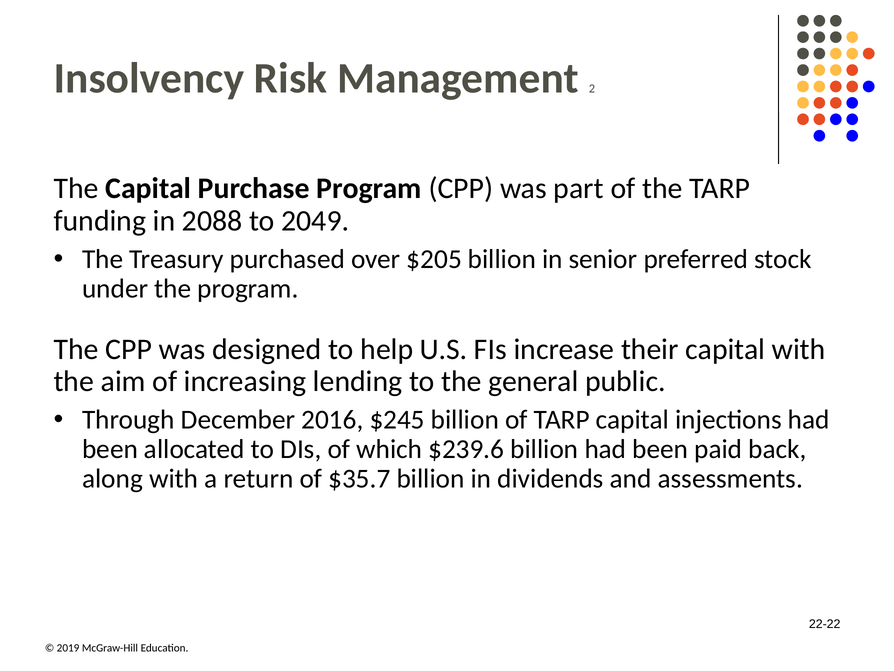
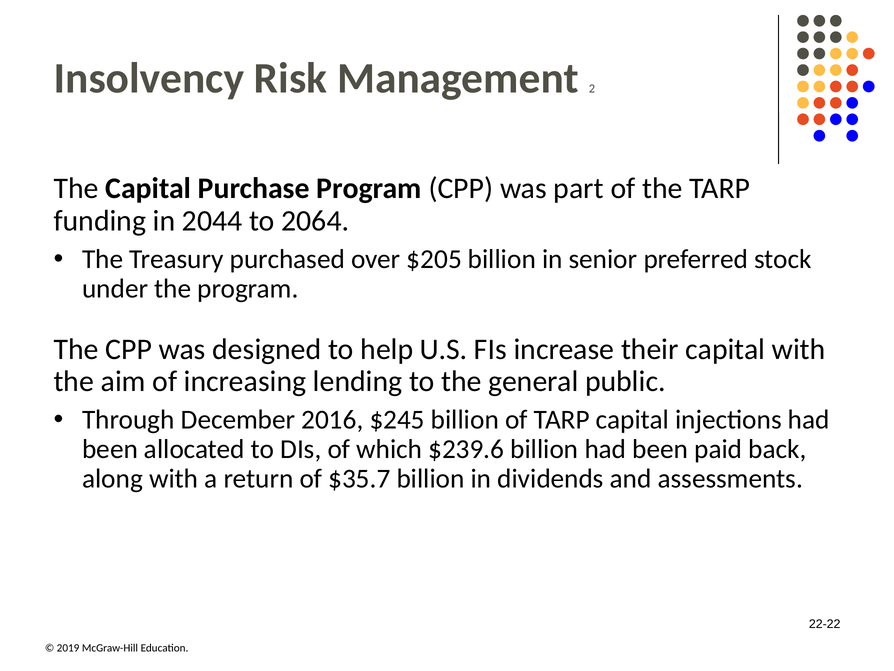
2088: 2088 -> 2044
2049: 2049 -> 2064
